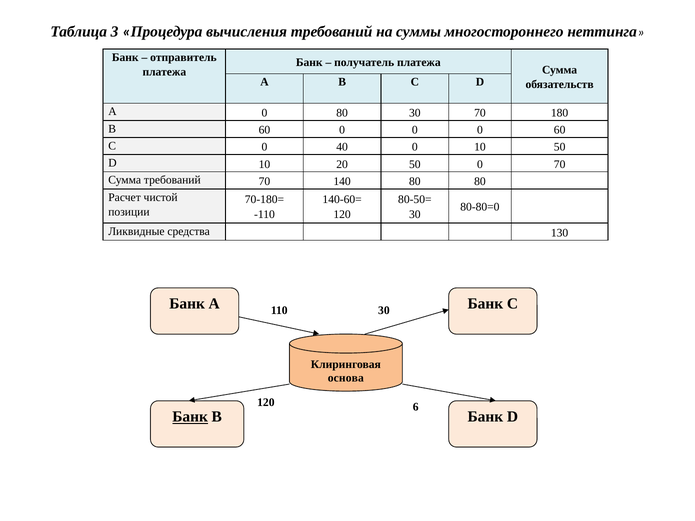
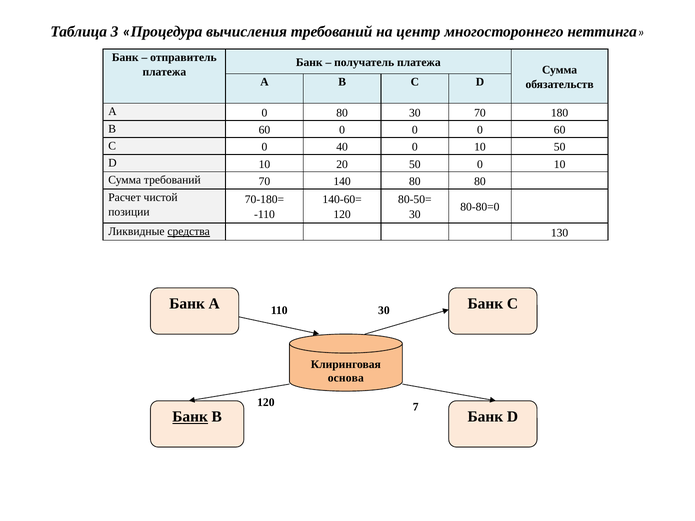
суммы: суммы -> центр
50 0 70: 70 -> 10
средства underline: none -> present
6: 6 -> 7
